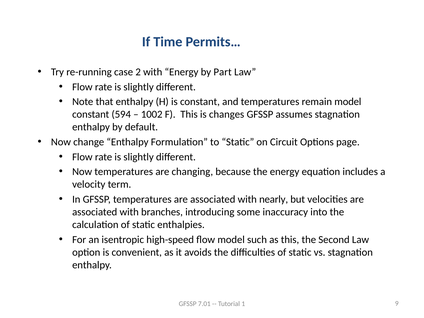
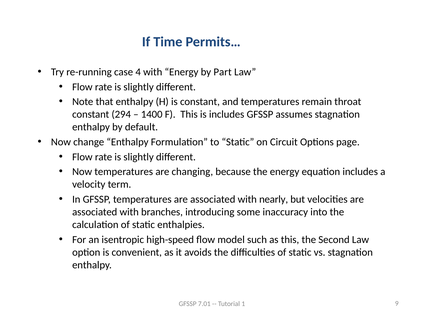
2: 2 -> 4
remain model: model -> throat
594: 594 -> 294
1002: 1002 -> 1400
is changes: changes -> includes
